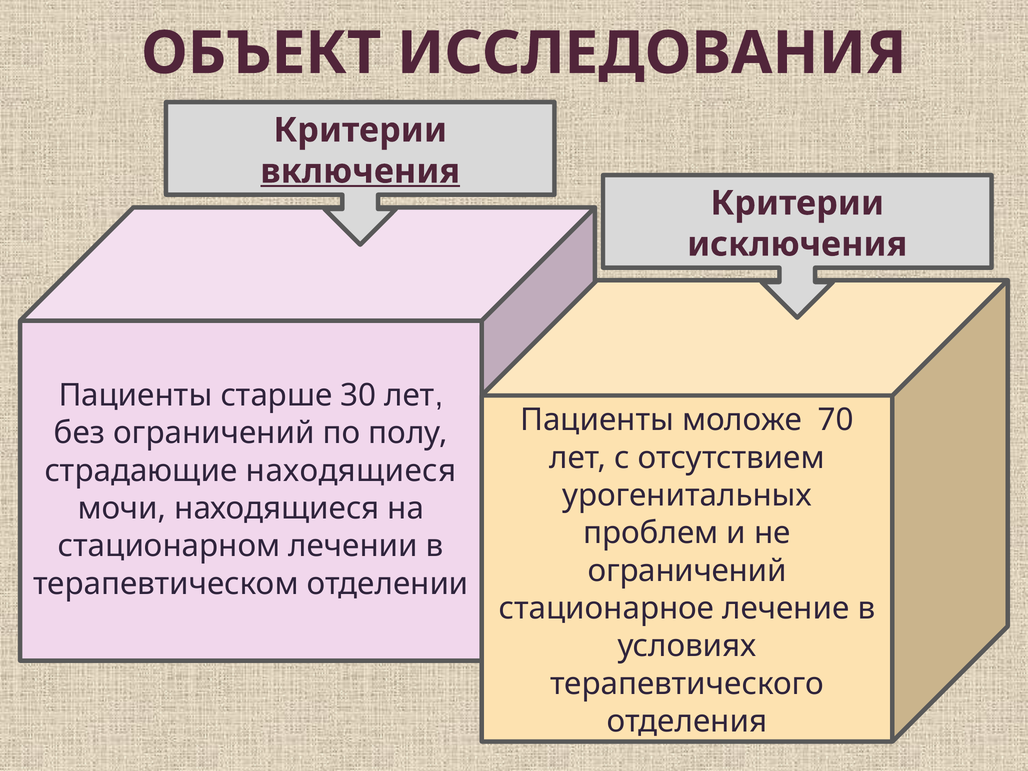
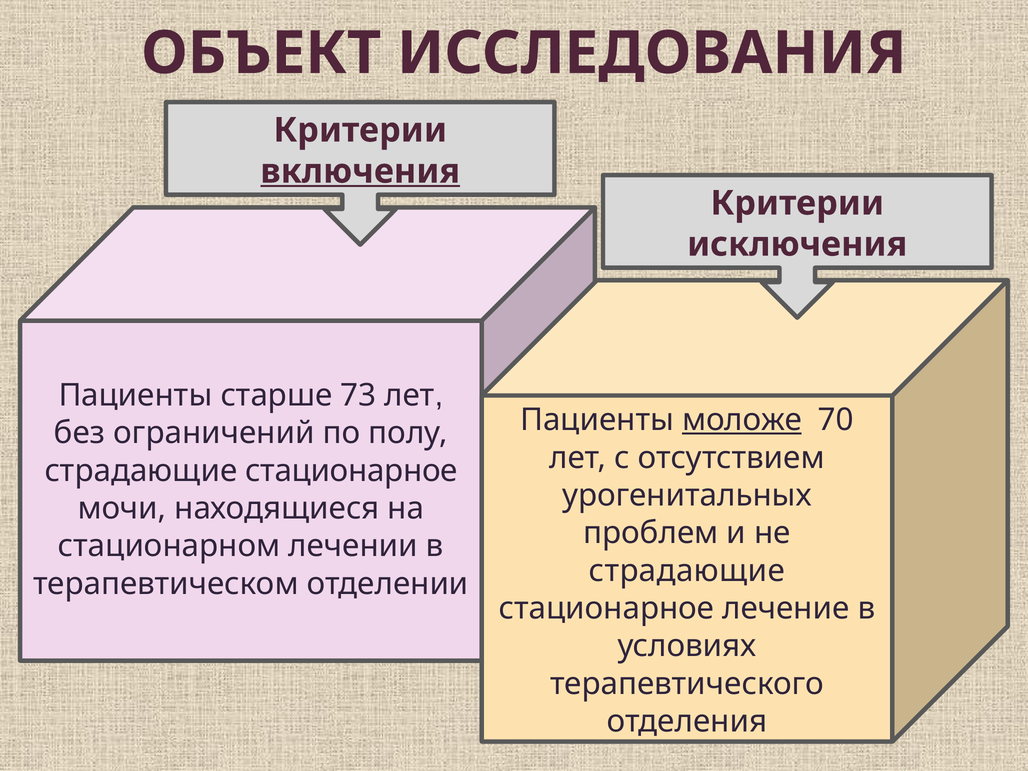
30: 30 -> 73
моложе underline: none -> present
находящиеся at (351, 471): находящиеся -> стационарное
ограничений at (687, 571): ограничений -> страдающие
